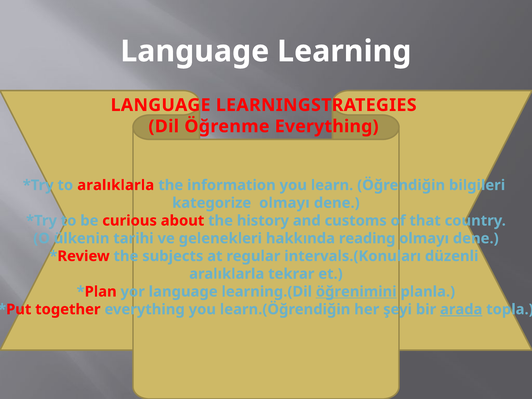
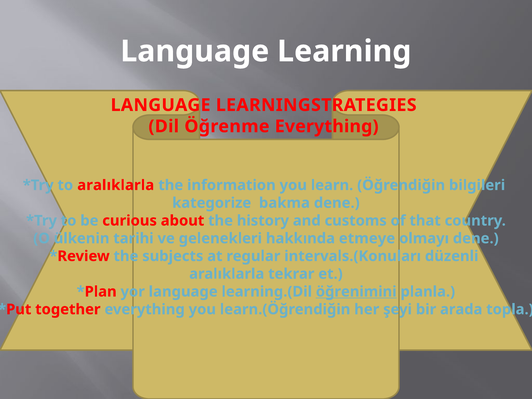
kategorize olmayı: olmayı -> bakma
reading: reading -> etmeye
arada underline: present -> none
